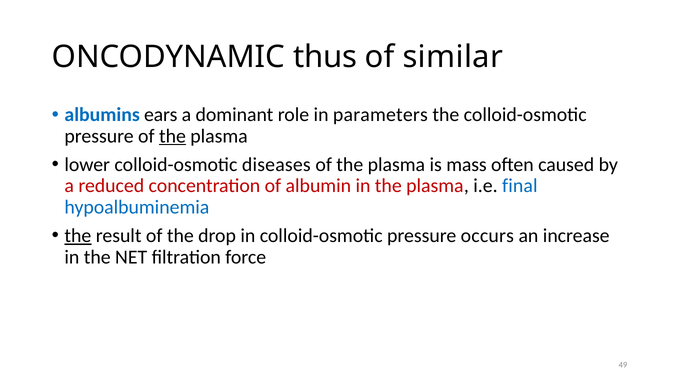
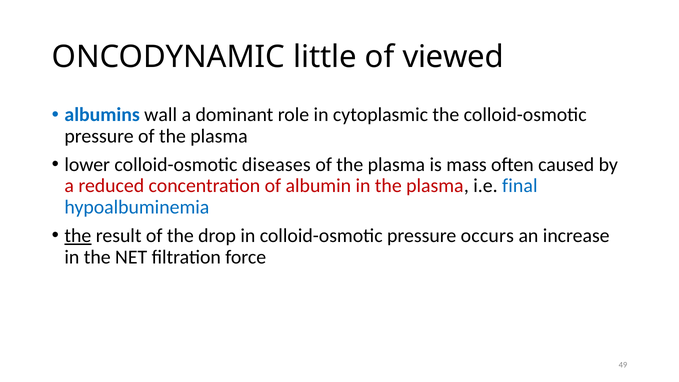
thus: thus -> little
similar: similar -> viewed
ears: ears -> wall
parameters: parameters -> cytoplasmic
the at (172, 136) underline: present -> none
